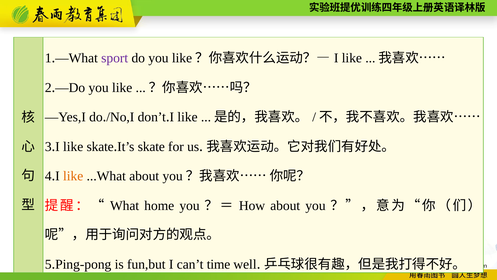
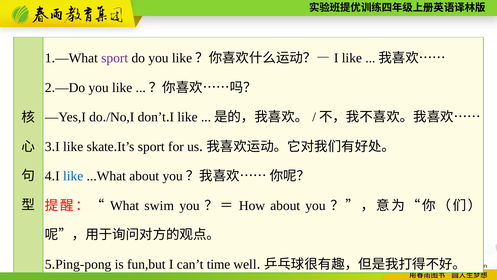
skate at (151, 146): skate -> sport
like at (73, 176) colour: orange -> blue
home: home -> swim
